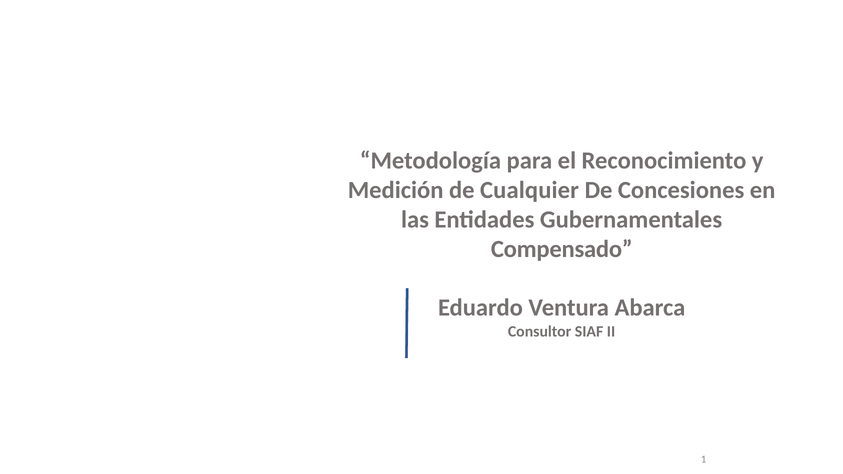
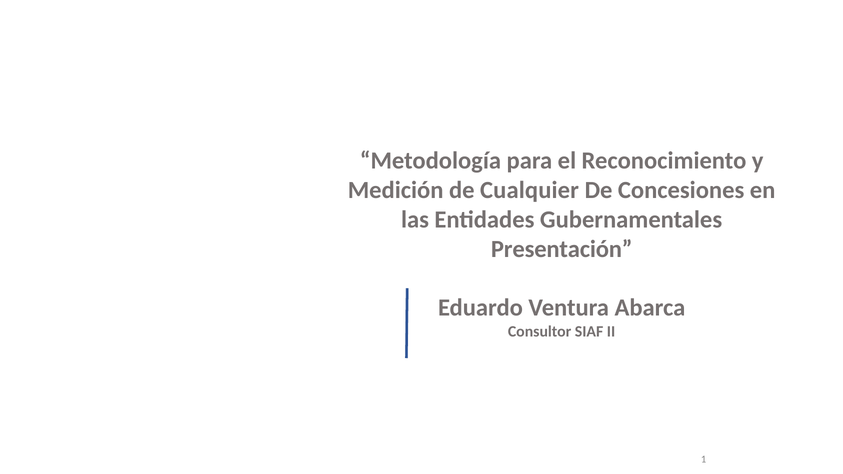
Compensado: Compensado -> Presentación
